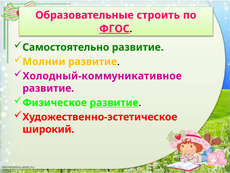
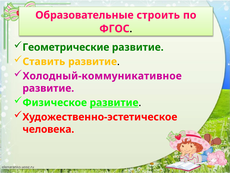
ФГОС underline: present -> none
Самостоятельно: Самостоятельно -> Геометрические
Молнии: Молнии -> Ставить
широкий: широкий -> человека
